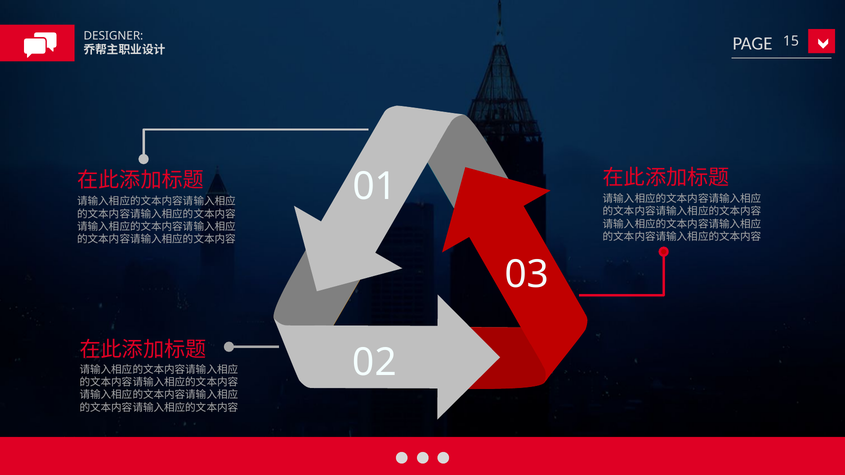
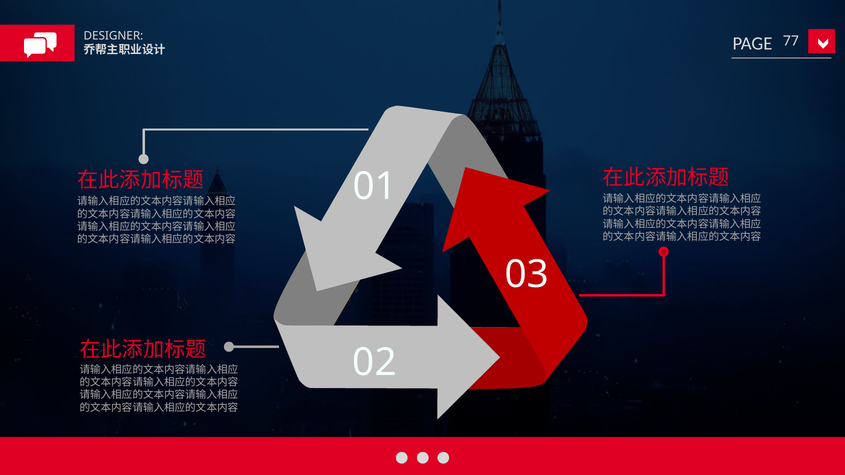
15: 15 -> 77
